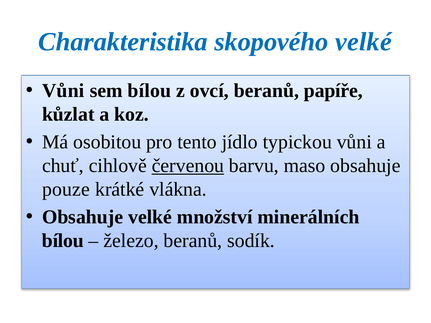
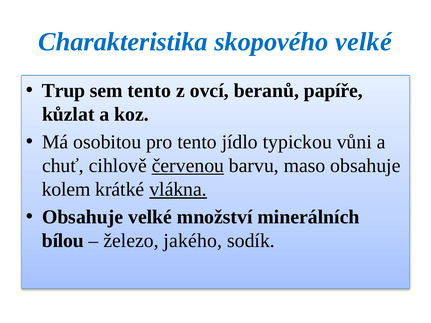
Vůni at (63, 91): Vůni -> Trup
sem bílou: bílou -> tento
pouze: pouze -> kolem
vlákna underline: none -> present
železo beranů: beranů -> jakého
